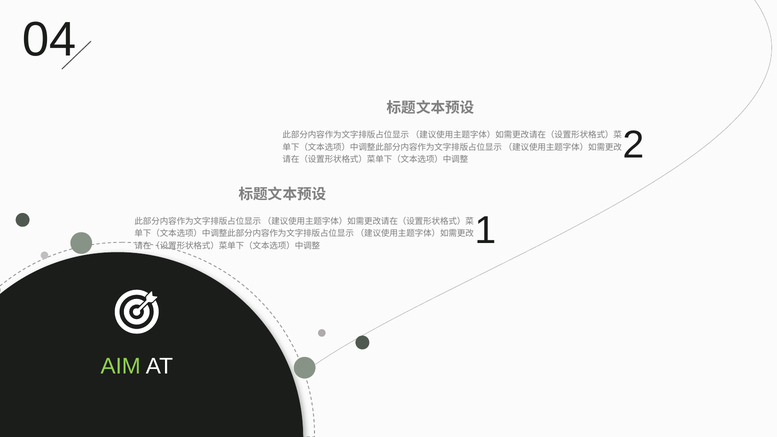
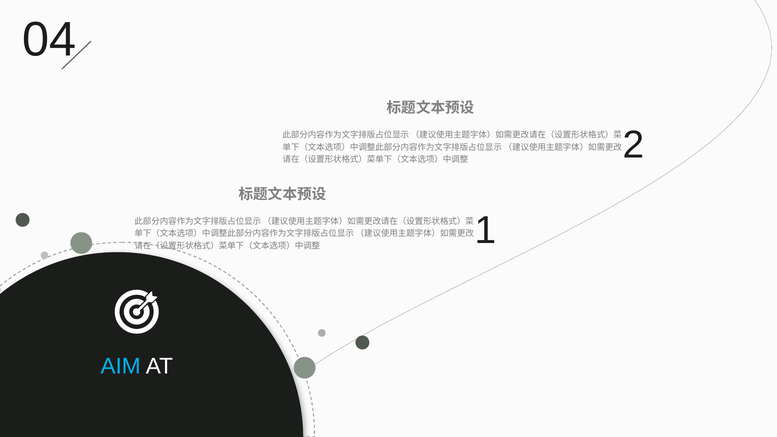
AIM colour: light green -> light blue
